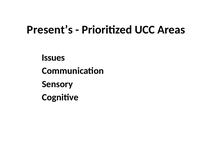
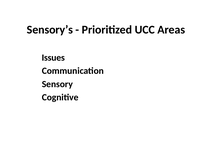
Present’s: Present’s -> Sensory’s
